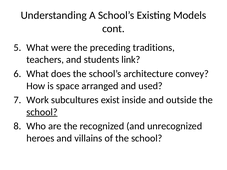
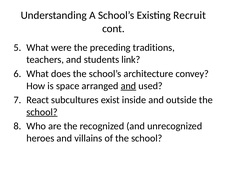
Models: Models -> Recruit
and at (128, 86) underline: none -> present
Work: Work -> React
